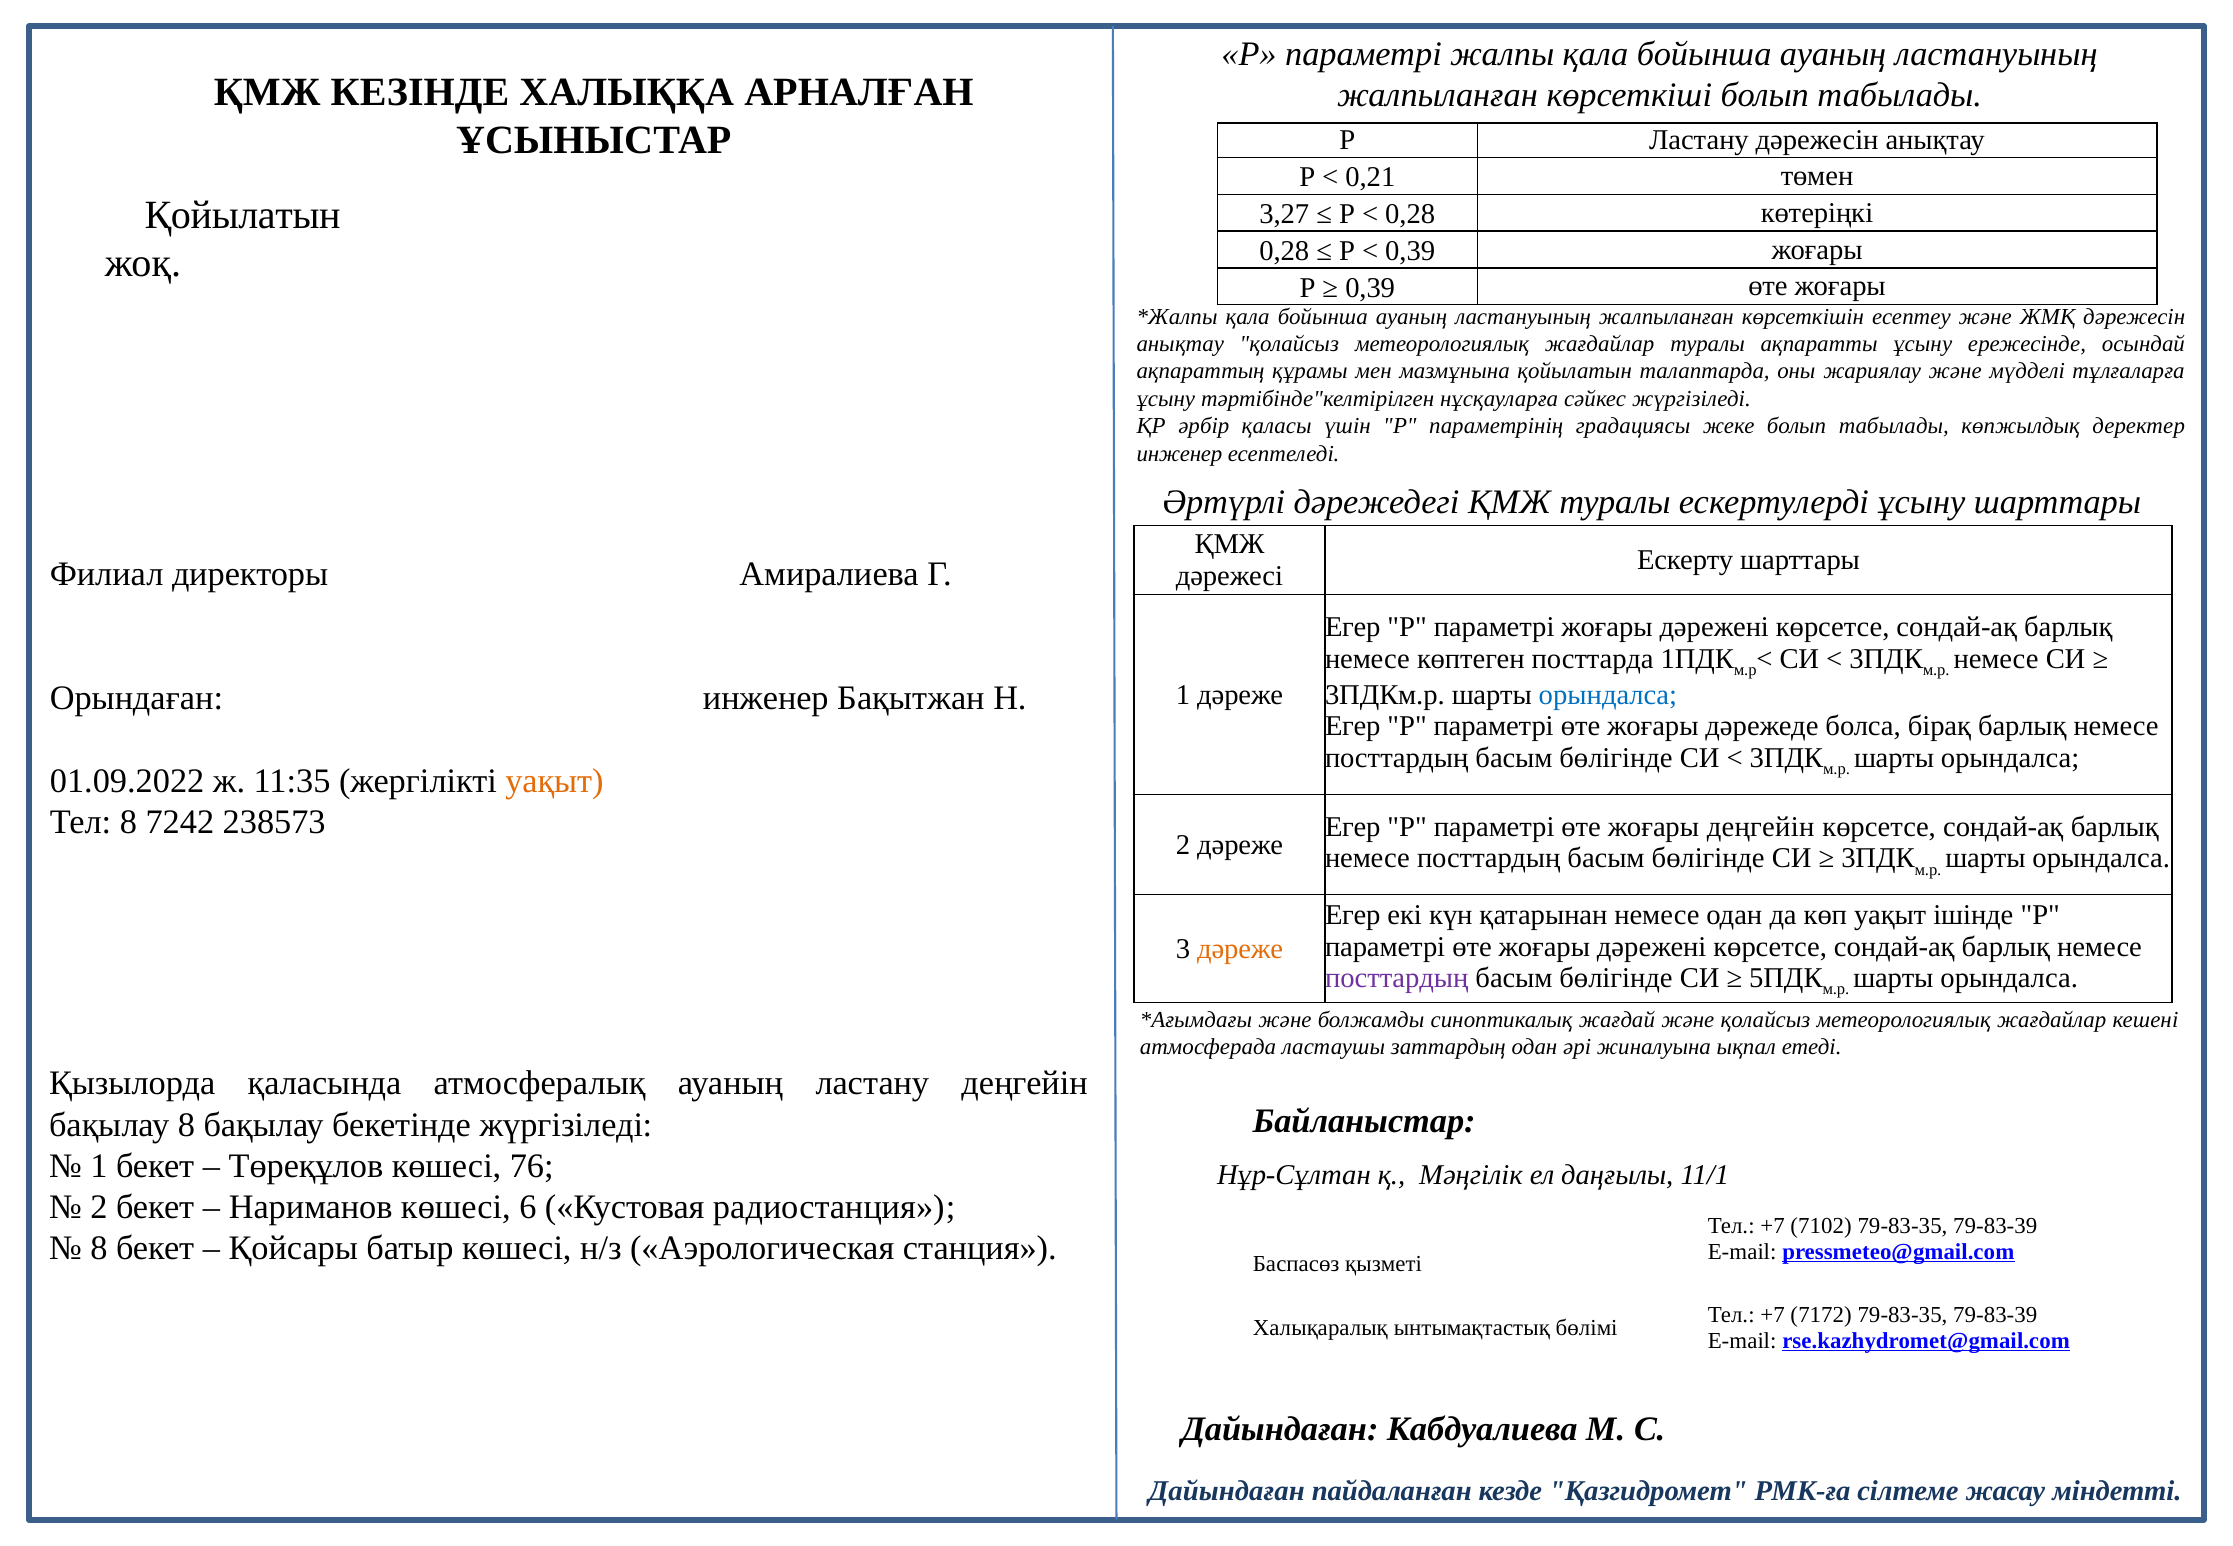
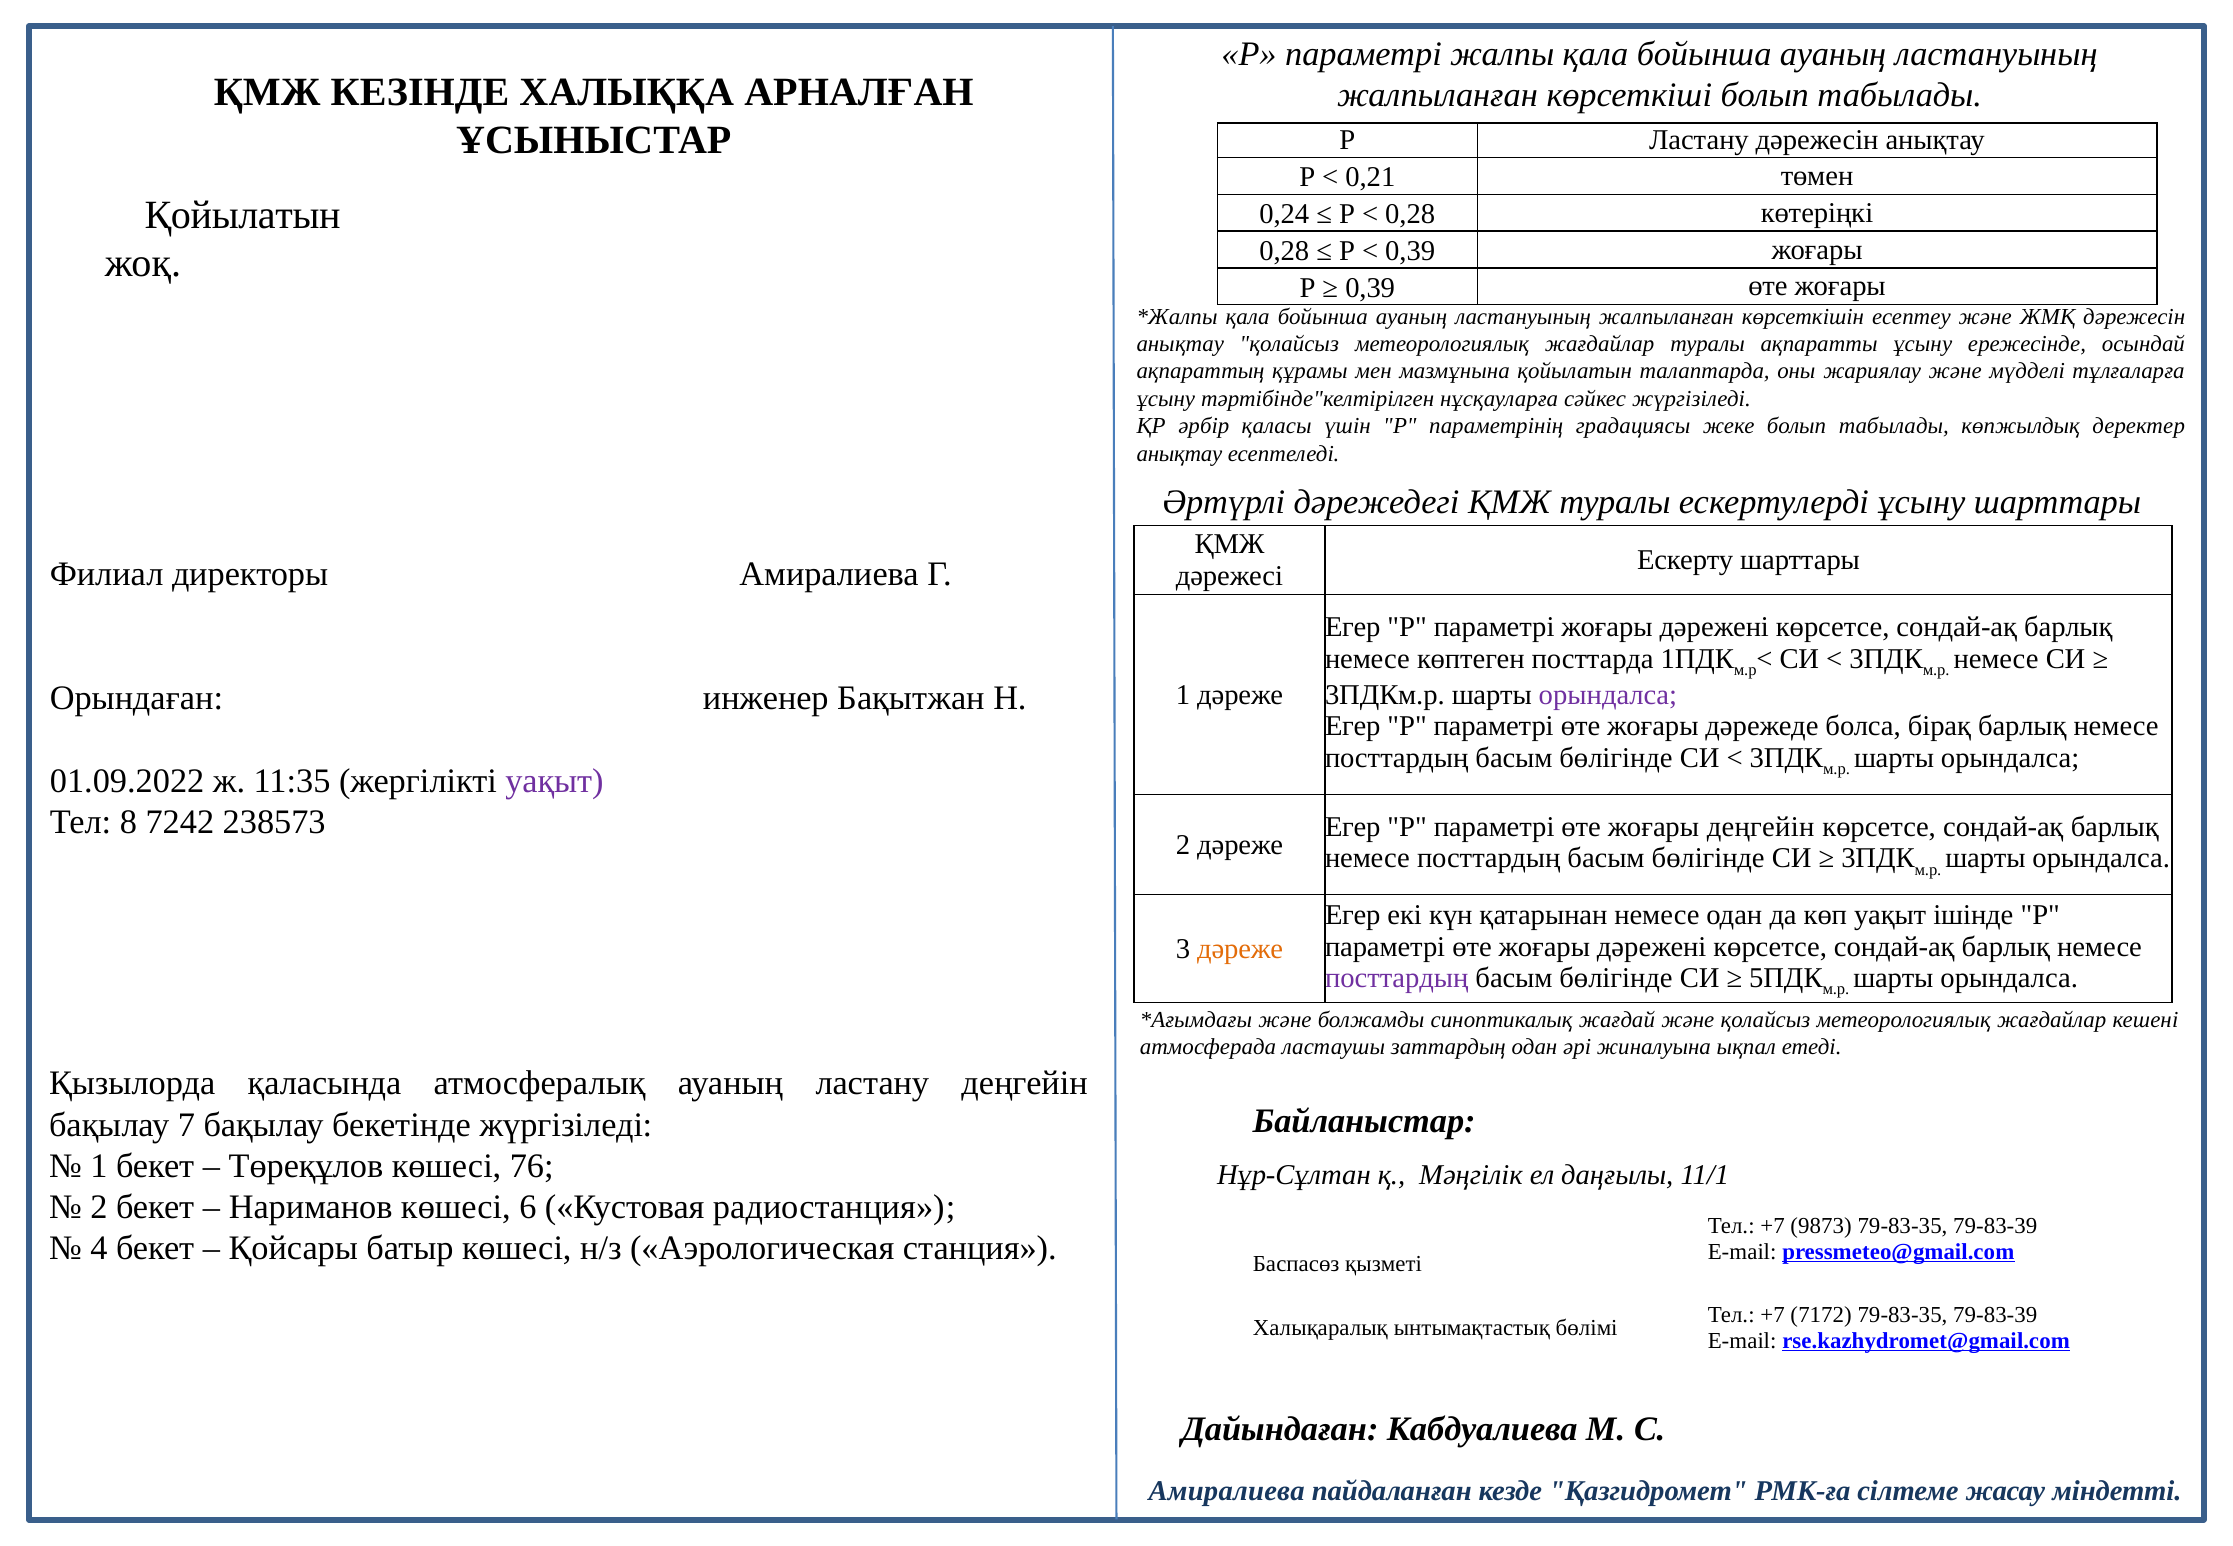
3,27: 3,27 -> 0,24
инженер at (1179, 454): инженер -> анықтау
орындалса at (1608, 695) colour: blue -> purple
уақыт at (554, 781) colour: orange -> purple
бақылау 8: 8 -> 7
7102: 7102 -> 9873
8 at (99, 1248): 8 -> 4
Дайындаған at (1227, 1491): Дайындаған -> Амиралиева
